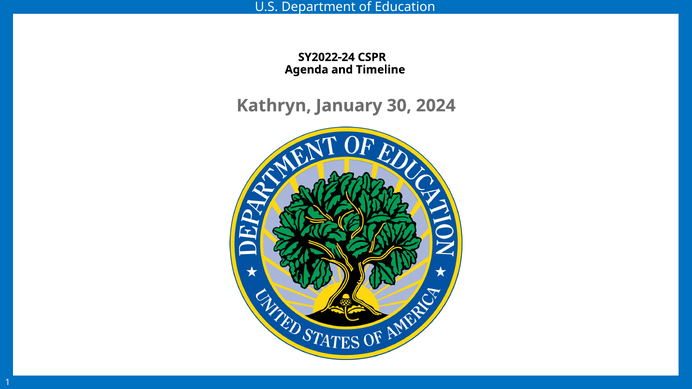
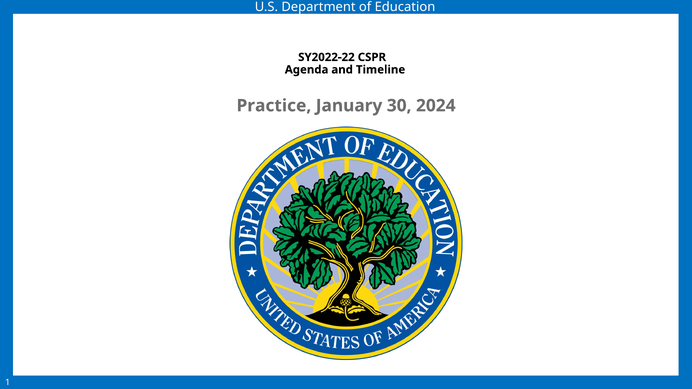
SY2022-24: SY2022-24 -> SY2022-22
Kathryn: Kathryn -> Practice
